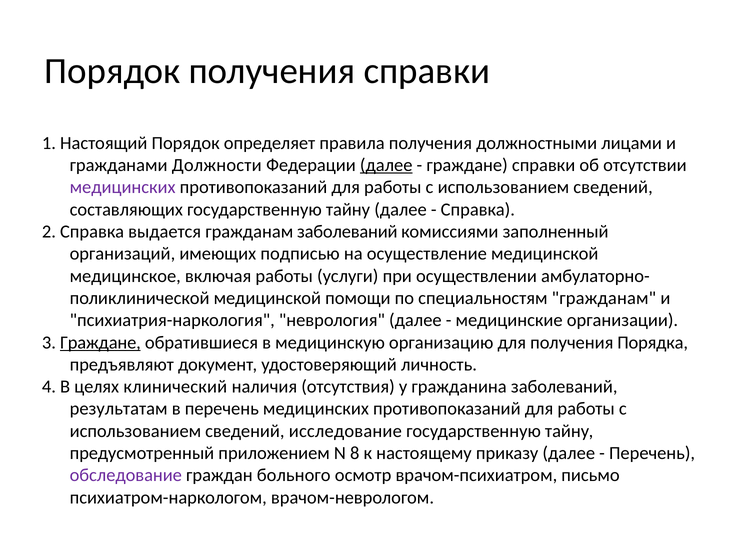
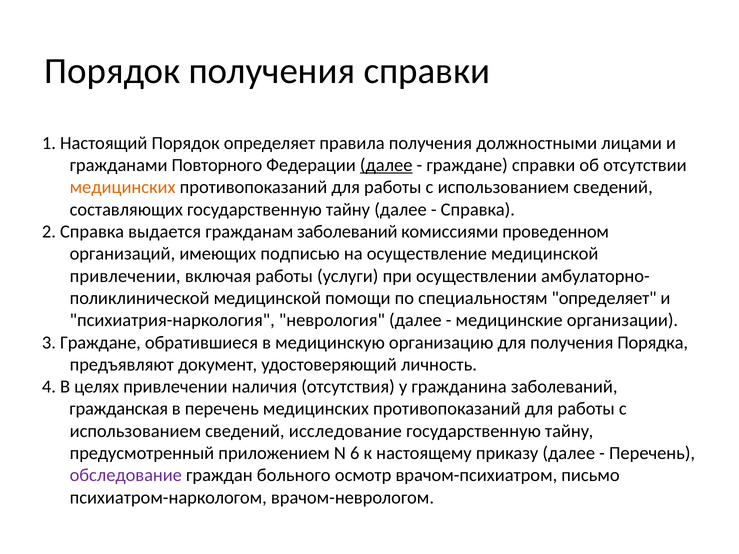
Должности: Должности -> Повторного
медицинских at (123, 187) colour: purple -> orange
заполненный: заполненный -> проведенном
медицинское at (125, 276): медицинское -> привлечении
специальностям гражданам: гражданам -> определяет
Граждане at (100, 343) underline: present -> none
целях клинический: клинический -> привлечении
результатам: результатам -> гражданская
8: 8 -> 6
